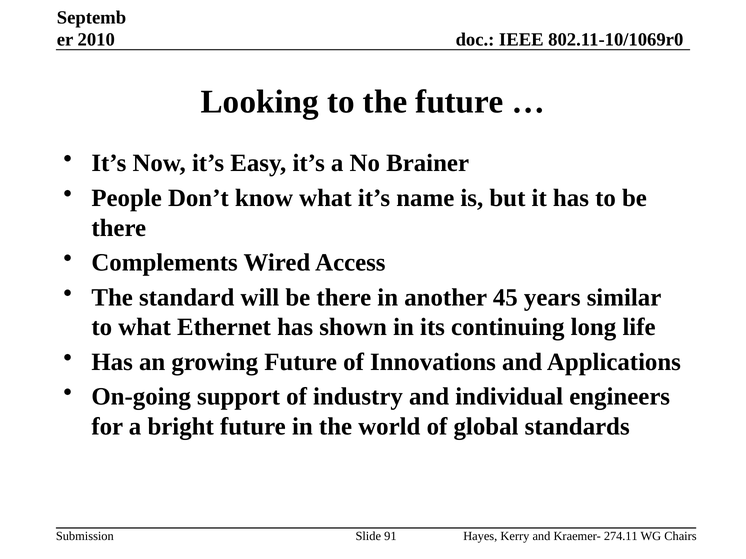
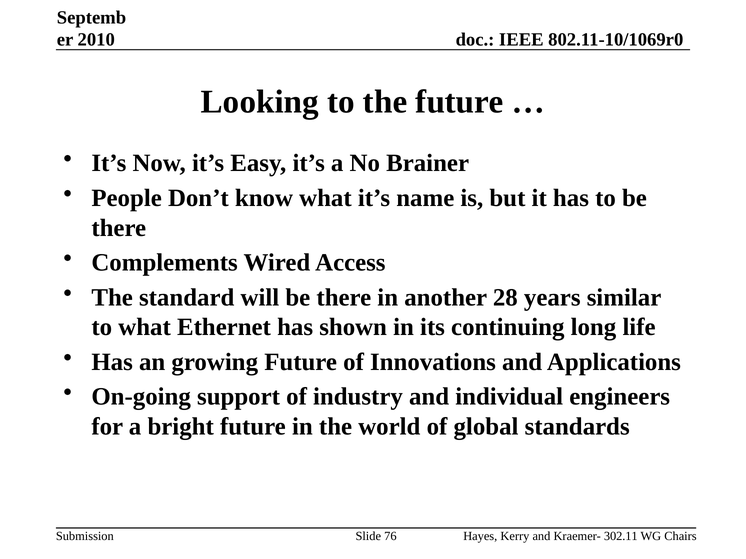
45: 45 -> 28
91: 91 -> 76
274.11: 274.11 -> 302.11
